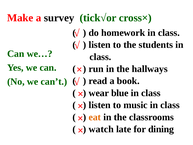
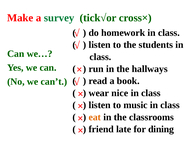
survey colour: black -> green
blue: blue -> nice
watch: watch -> friend
